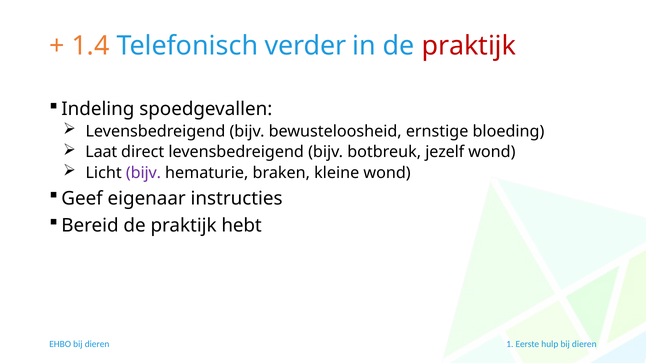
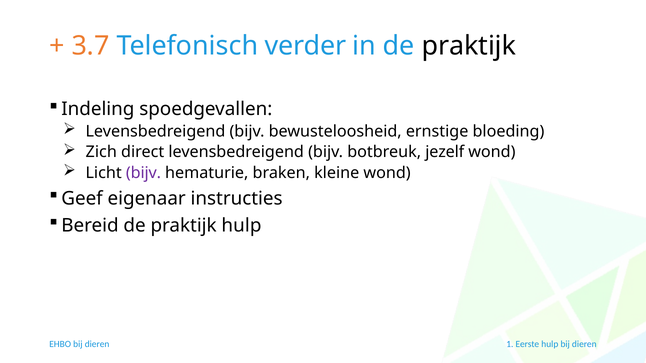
1.4: 1.4 -> 3.7
praktijk at (469, 46) colour: red -> black
Laat: Laat -> Zich
praktijk hebt: hebt -> hulp
